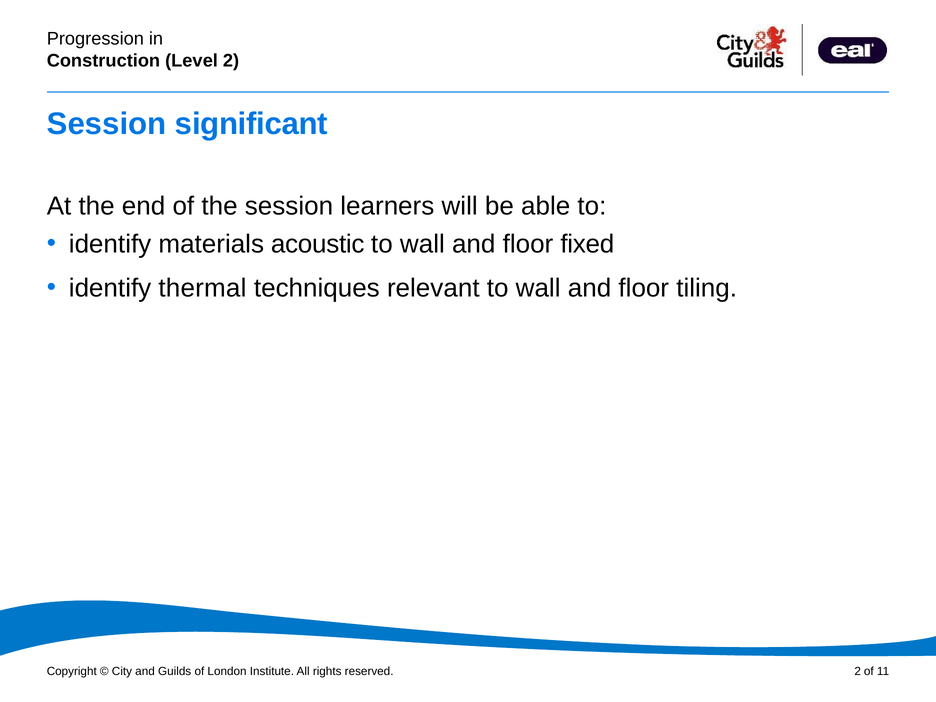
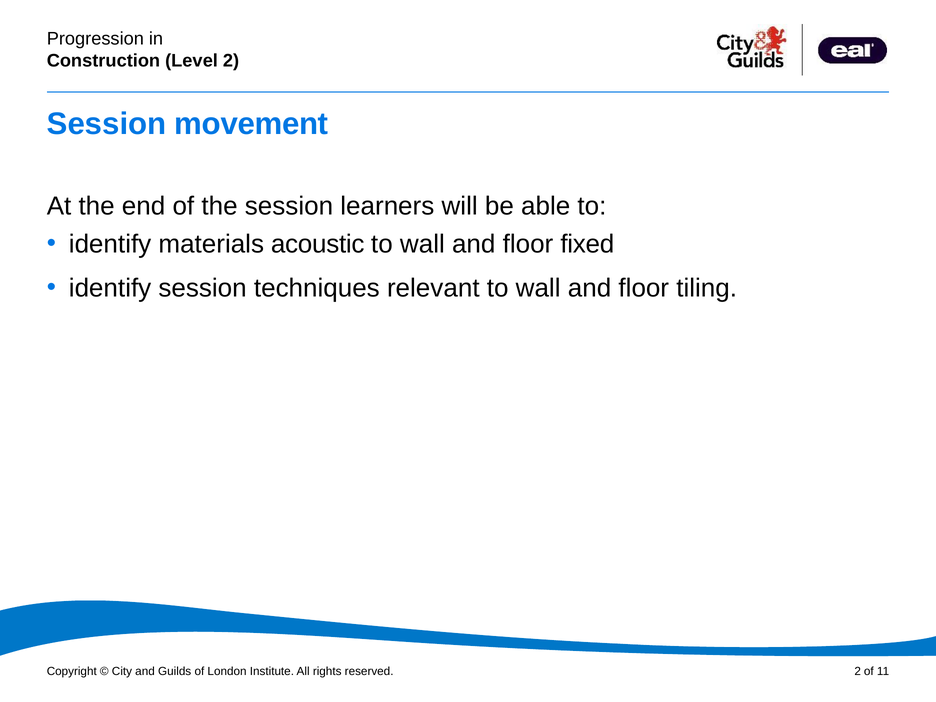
significant: significant -> movement
identify thermal: thermal -> session
